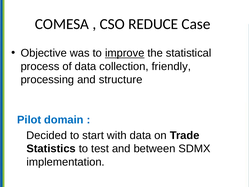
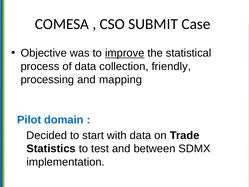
REDUCE: REDUCE -> SUBMIT
structure: structure -> mapping
